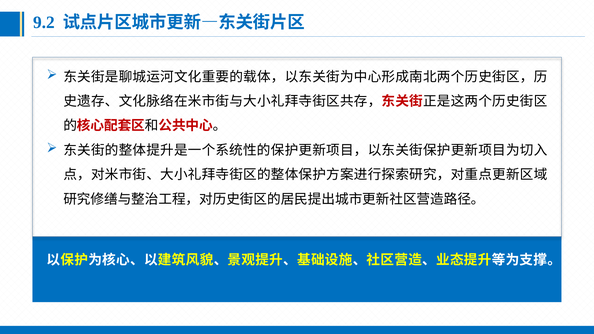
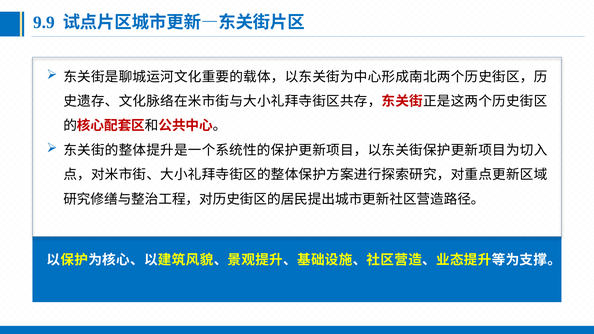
9.2: 9.2 -> 9.9
